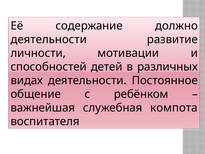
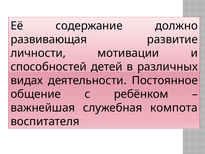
деятельности at (49, 39): деятельности -> развивающая
